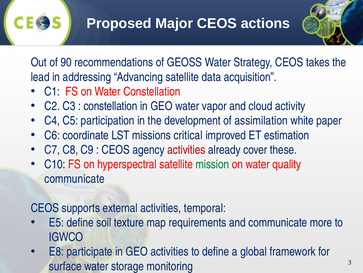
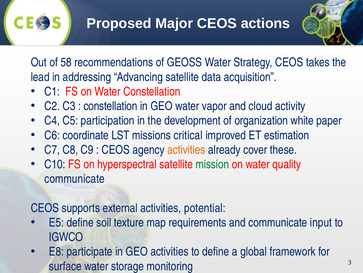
90: 90 -> 58
assimilation: assimilation -> organization
activities at (186, 149) colour: red -> orange
temporal: temporal -> potential
more: more -> input
